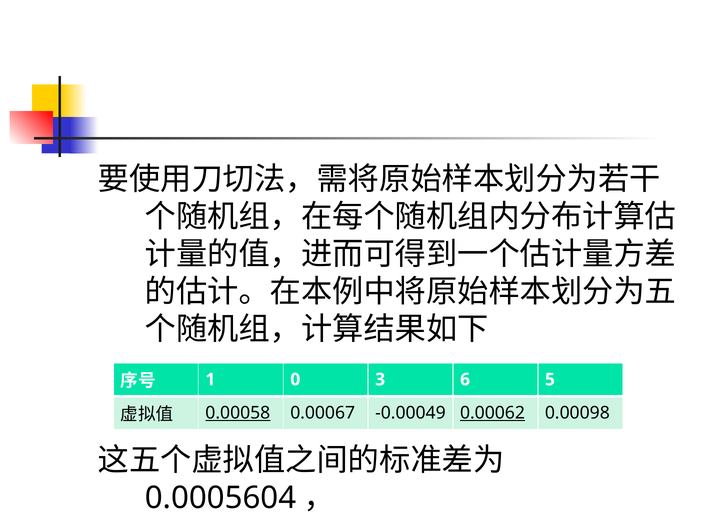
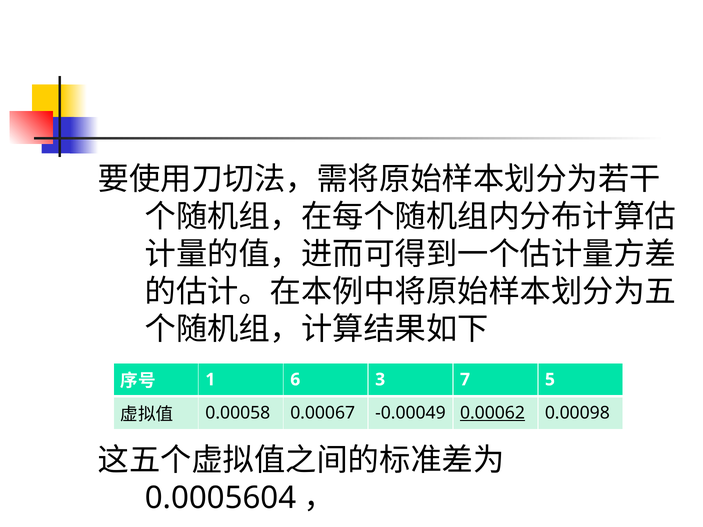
0: 0 -> 6
6: 6 -> 7
0.00058 underline: present -> none
